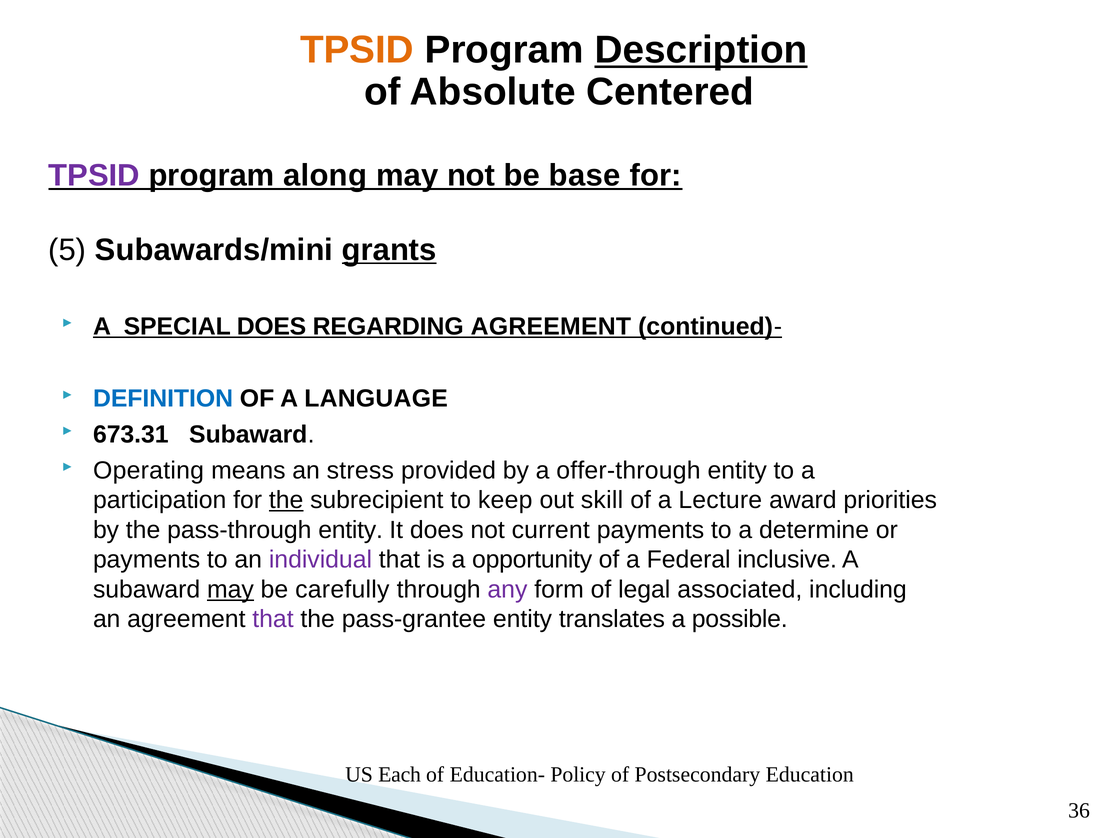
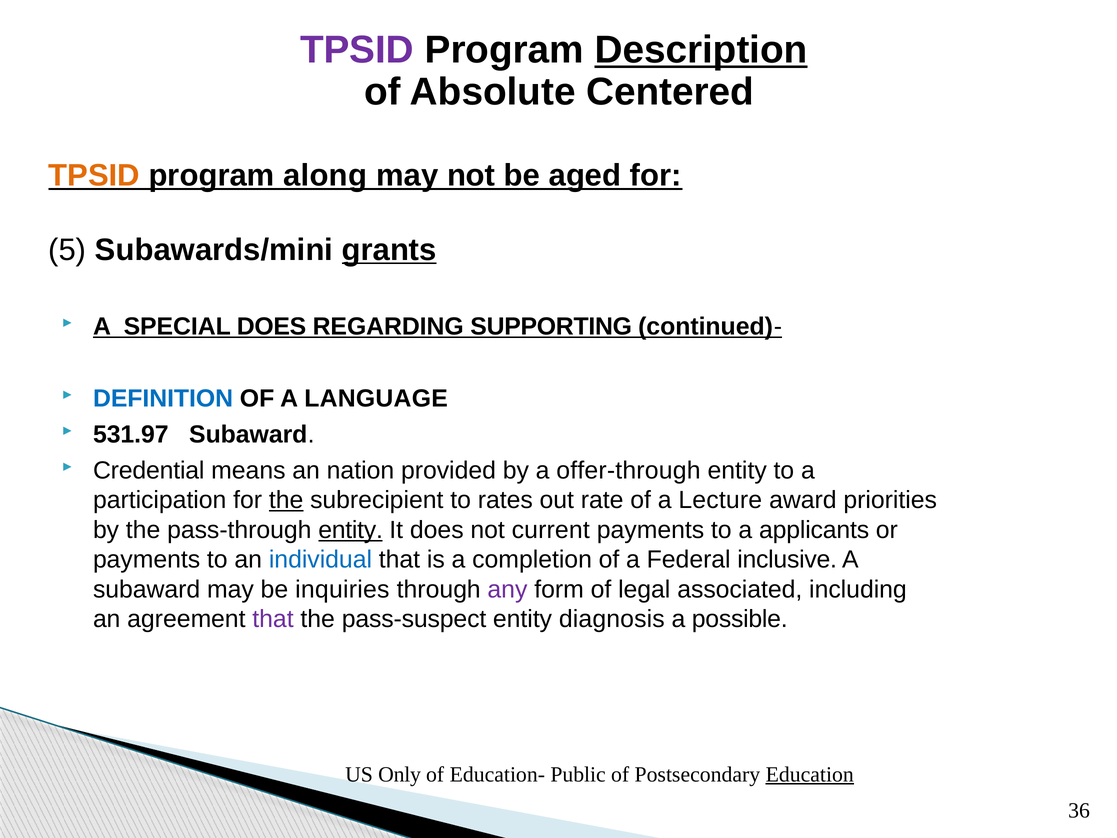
TPSID at (357, 50) colour: orange -> purple
TPSID at (94, 175) colour: purple -> orange
base: base -> aged
REGARDING AGREEMENT: AGREEMENT -> SUPPORTING
673.31: 673.31 -> 531.97
Operating: Operating -> Credential
stress: stress -> nation
keep: keep -> rates
skill: skill -> rate
entity at (351, 530) underline: none -> present
determine: determine -> applicants
individual colour: purple -> blue
opportunity: opportunity -> completion
may at (230, 589) underline: present -> none
carefully: carefully -> inquiries
pass-grantee: pass-grantee -> pass-suspect
translates: translates -> diagnosis
Each: Each -> Only
Policy: Policy -> Public
Education underline: none -> present
